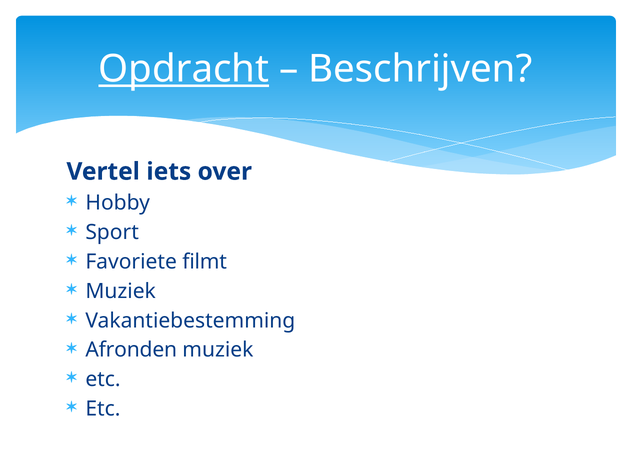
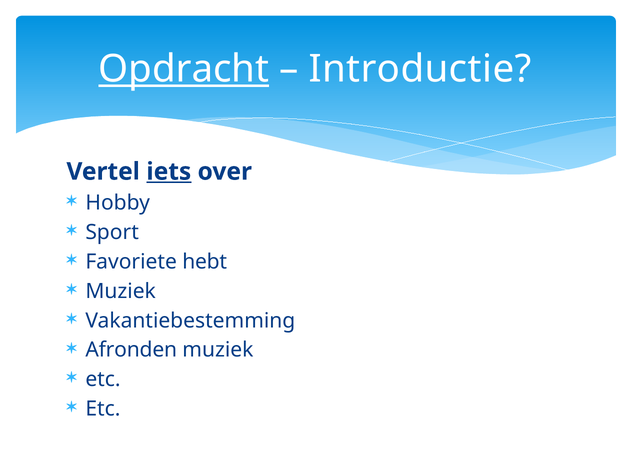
Beschrijven: Beschrijven -> Introductie
iets underline: none -> present
filmt: filmt -> hebt
